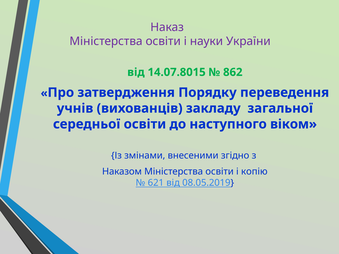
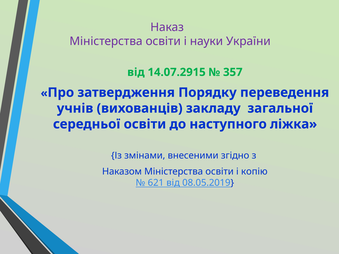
14.07.8015: 14.07.8015 -> 14.07.2915
862: 862 -> 357
віком: віком -> ліжка
